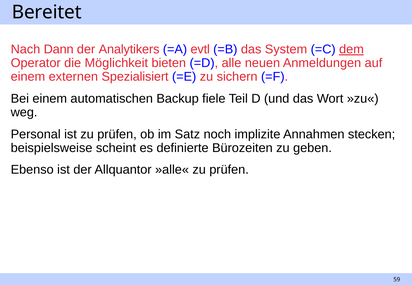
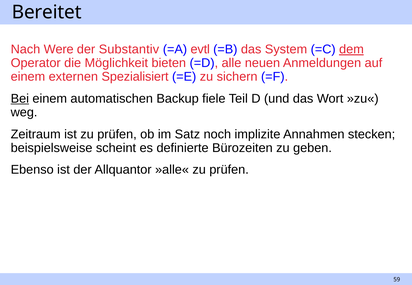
Dann: Dann -> Were
Analytikers: Analytikers -> Substantiv
Bei underline: none -> present
Personal: Personal -> Zeitraum
